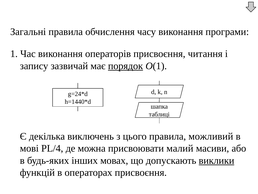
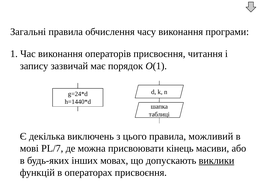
порядок underline: present -> none
PL/4: PL/4 -> PL/7
малий: малий -> кінець
